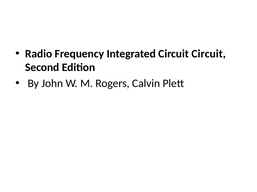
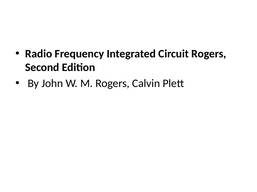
Circuit Circuit: Circuit -> Rogers
